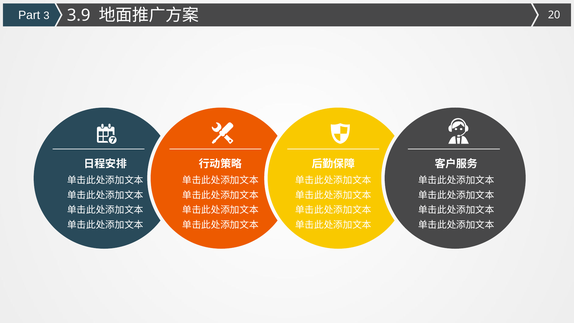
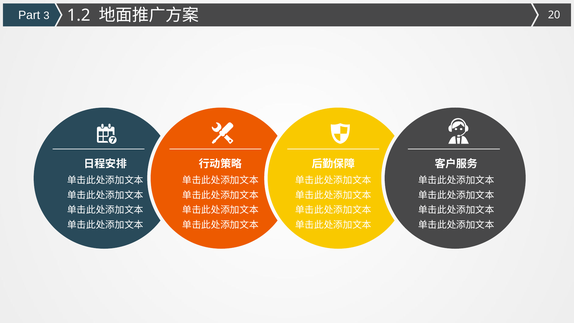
3.9: 3.9 -> 1.2
